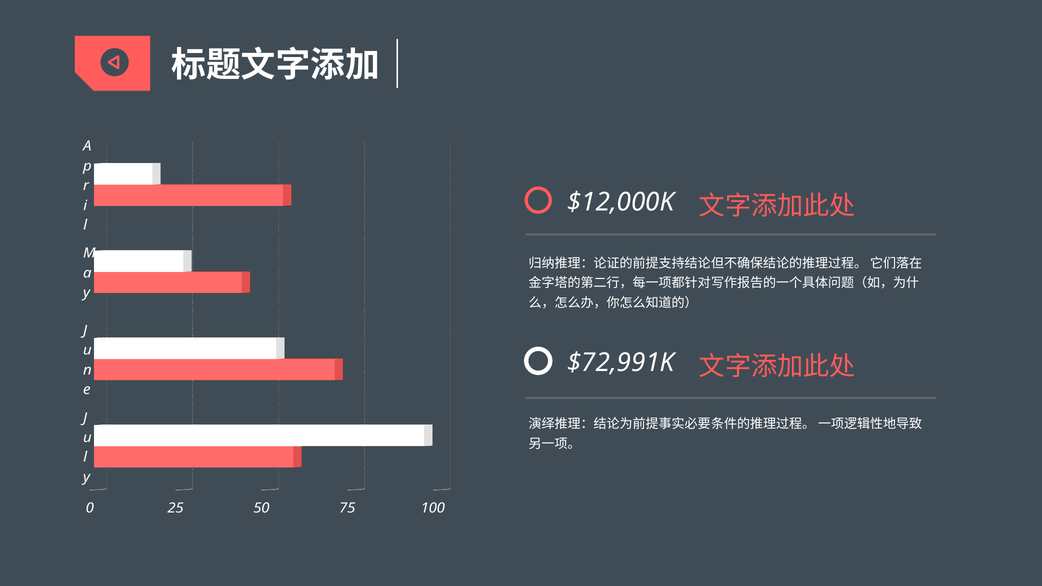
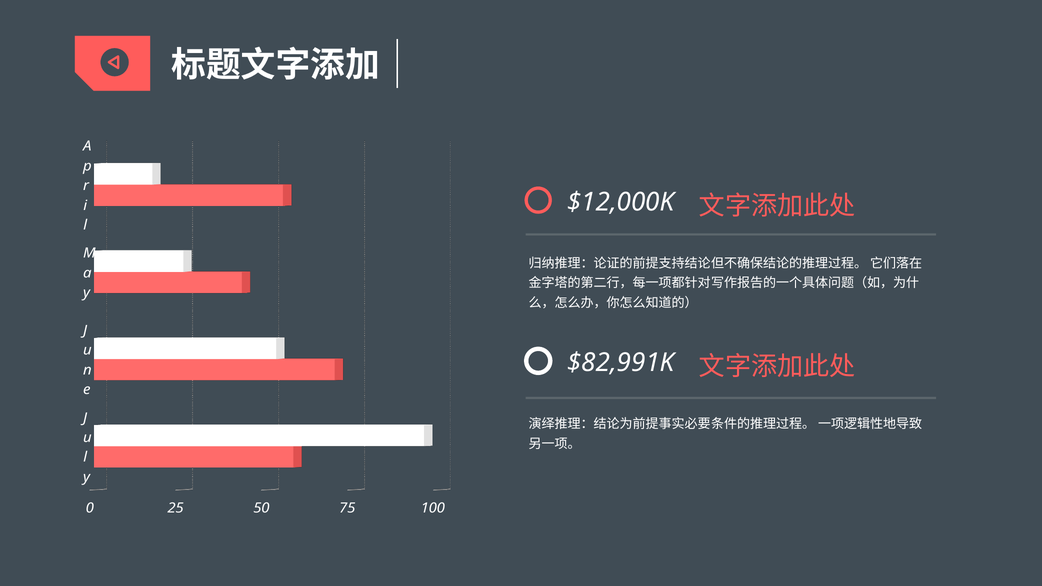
$72,991K: $72,991K -> $82,991K
